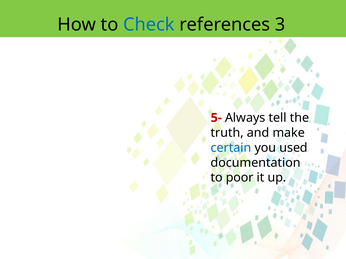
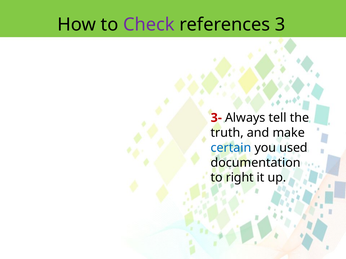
Check colour: blue -> purple
5-: 5- -> 3-
poor: poor -> right
